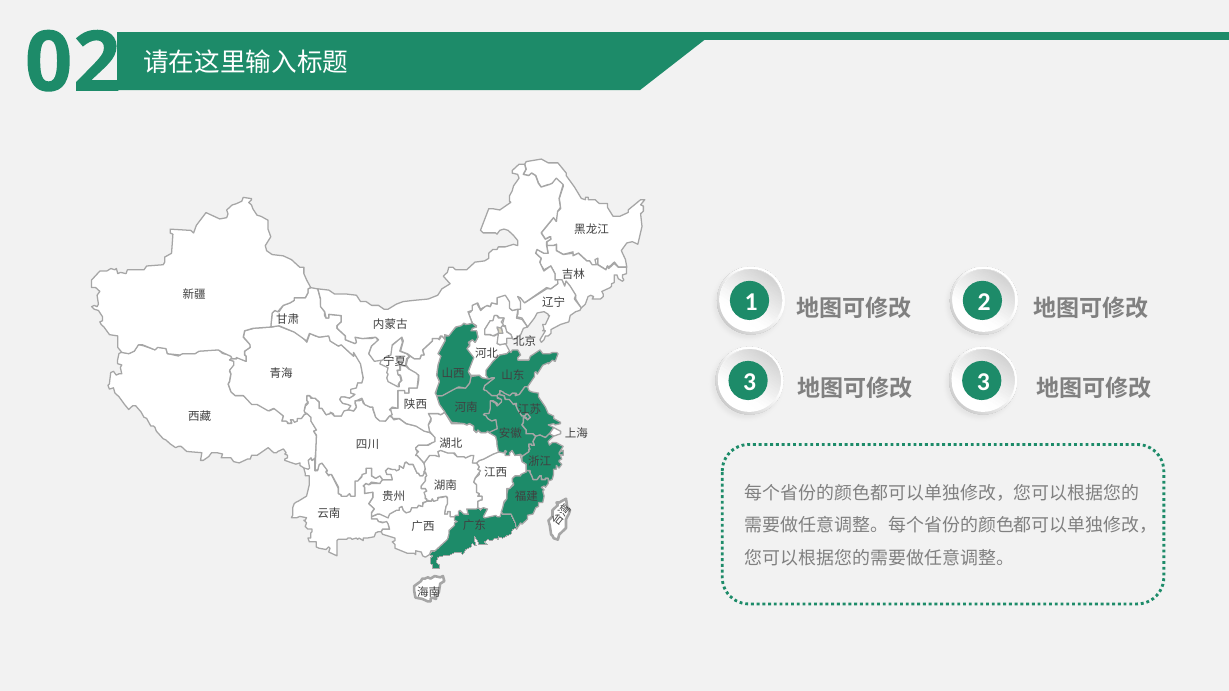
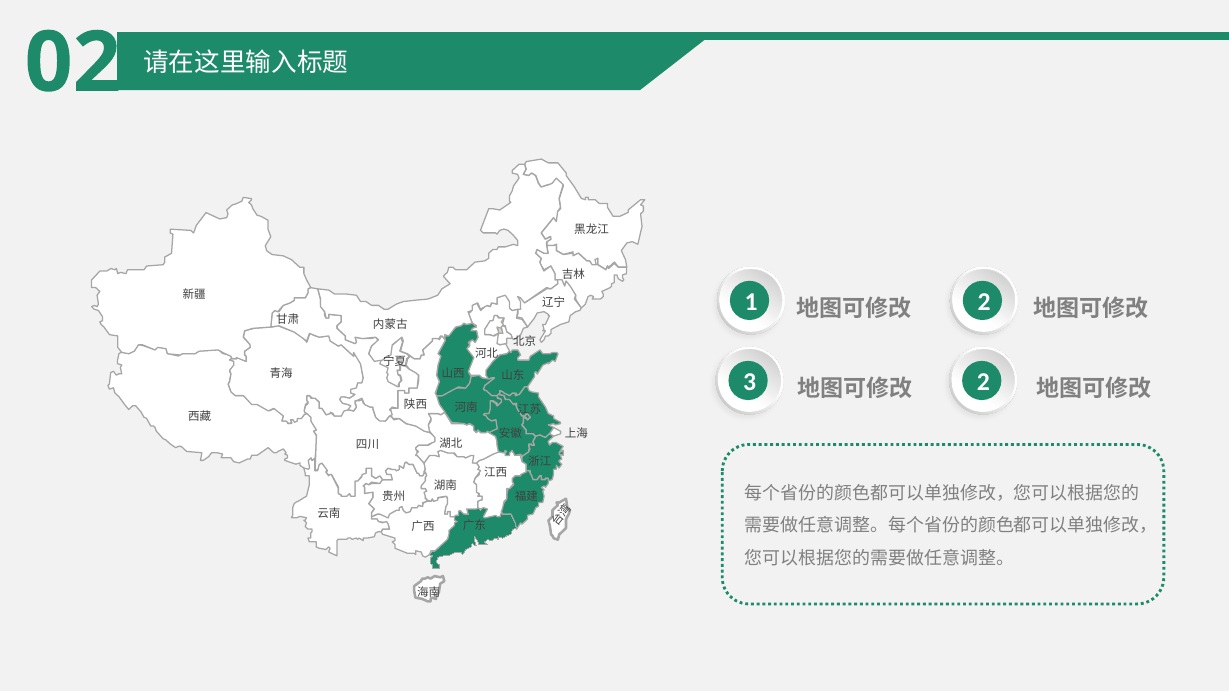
3 3: 3 -> 2
